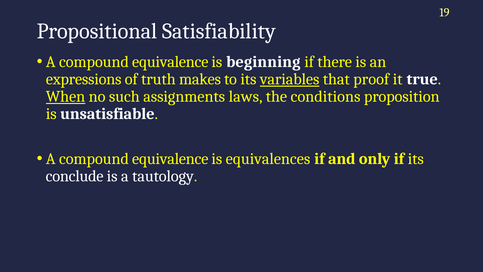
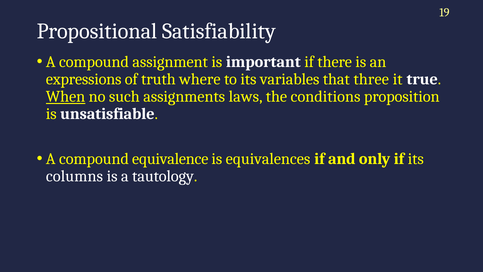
equivalence at (170, 62): equivalence -> assignment
beginning: beginning -> important
makes: makes -> where
variables underline: present -> none
proof: proof -> three
conclude: conclude -> columns
